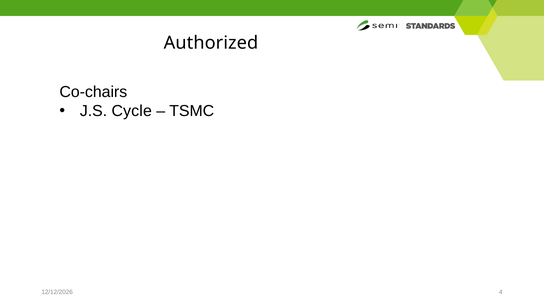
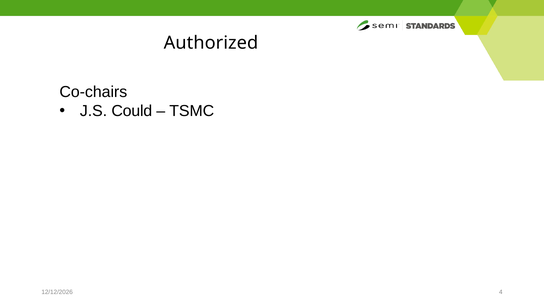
Cycle: Cycle -> Could
